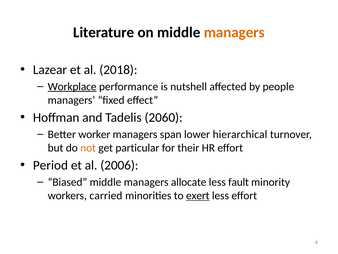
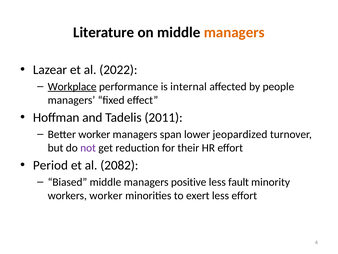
2018: 2018 -> 2022
nutshell: nutshell -> internal
2060: 2060 -> 2011
hierarchical: hierarchical -> jeopardized
not colour: orange -> purple
particular: particular -> reduction
2006: 2006 -> 2082
allocate: allocate -> positive
workers carried: carried -> worker
exert underline: present -> none
